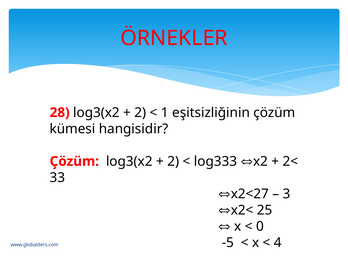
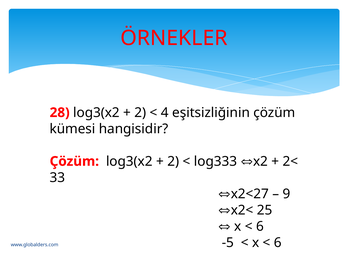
1: 1 -> 4
3: 3 -> 9
0 at (260, 226): 0 -> 6
4 at (278, 243): 4 -> 6
